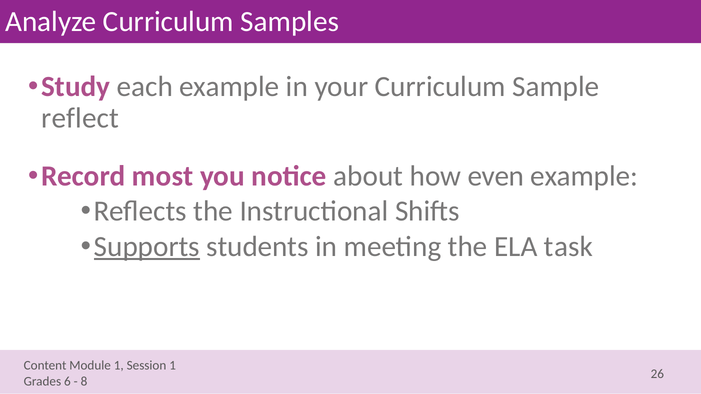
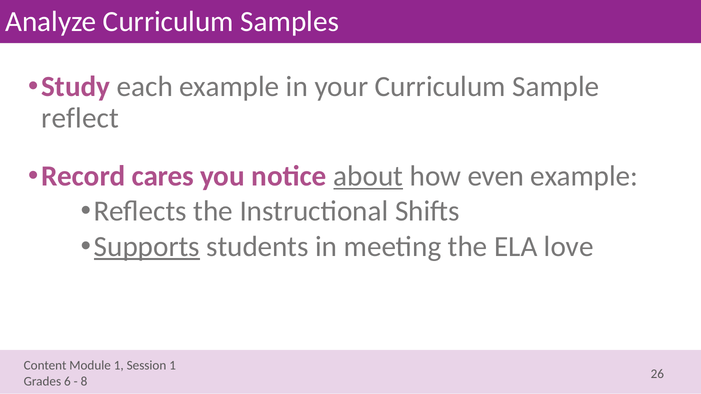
most: most -> cares
about underline: none -> present
task: task -> love
